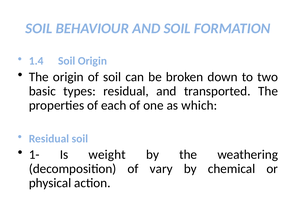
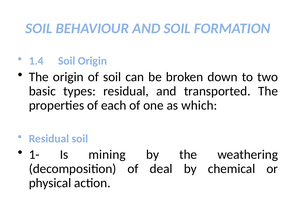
weight: weight -> mining
vary: vary -> deal
